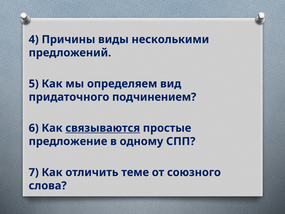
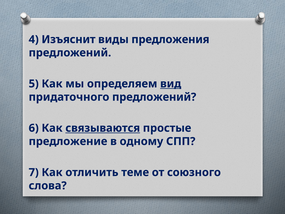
Причины: Причины -> Изъяснит
несколькими: несколькими -> предложения
вид underline: none -> present
придаточного подчинением: подчинением -> предложений
